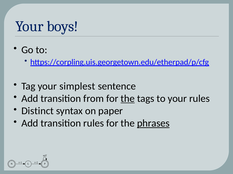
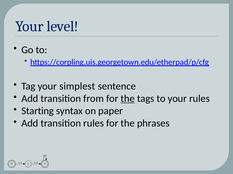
boys: boys -> level
Distinct: Distinct -> Starting
phrases underline: present -> none
